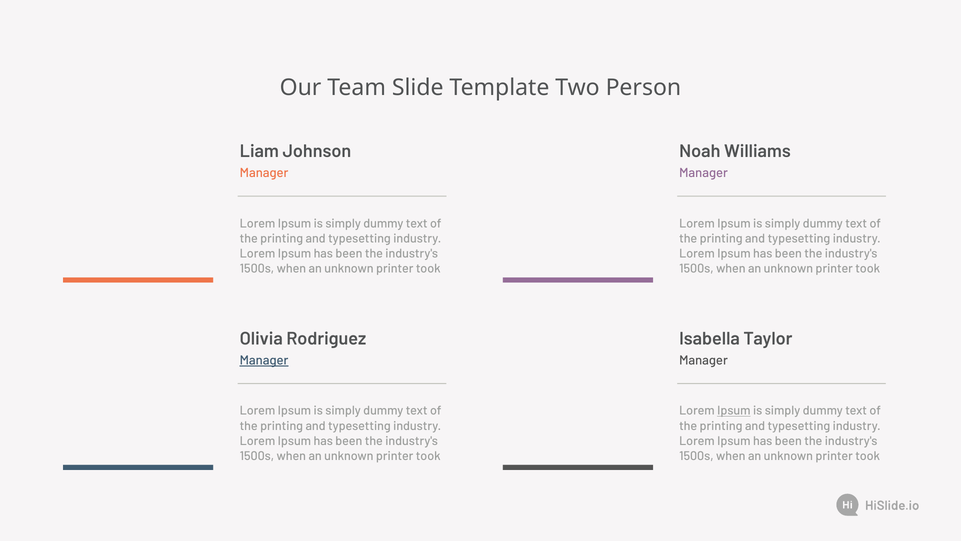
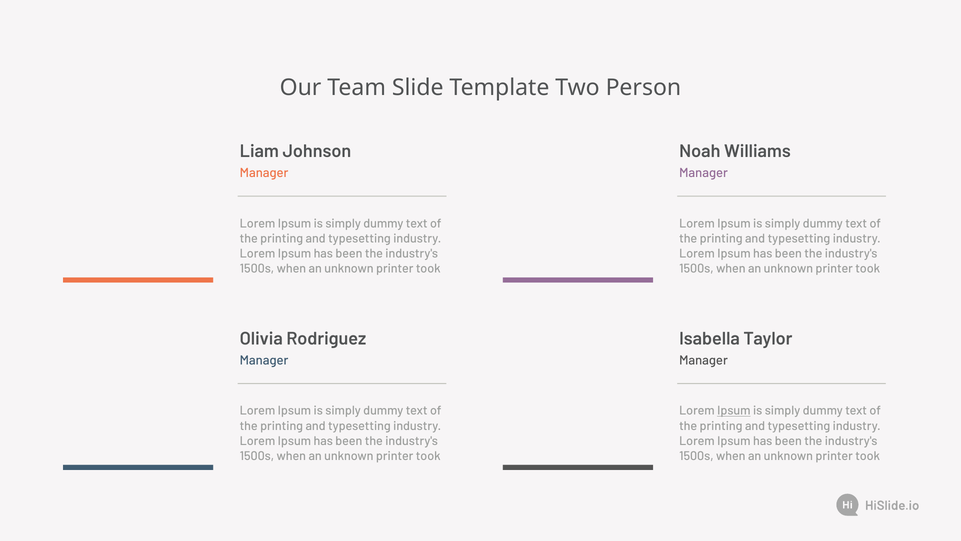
Manager at (264, 360) underline: present -> none
